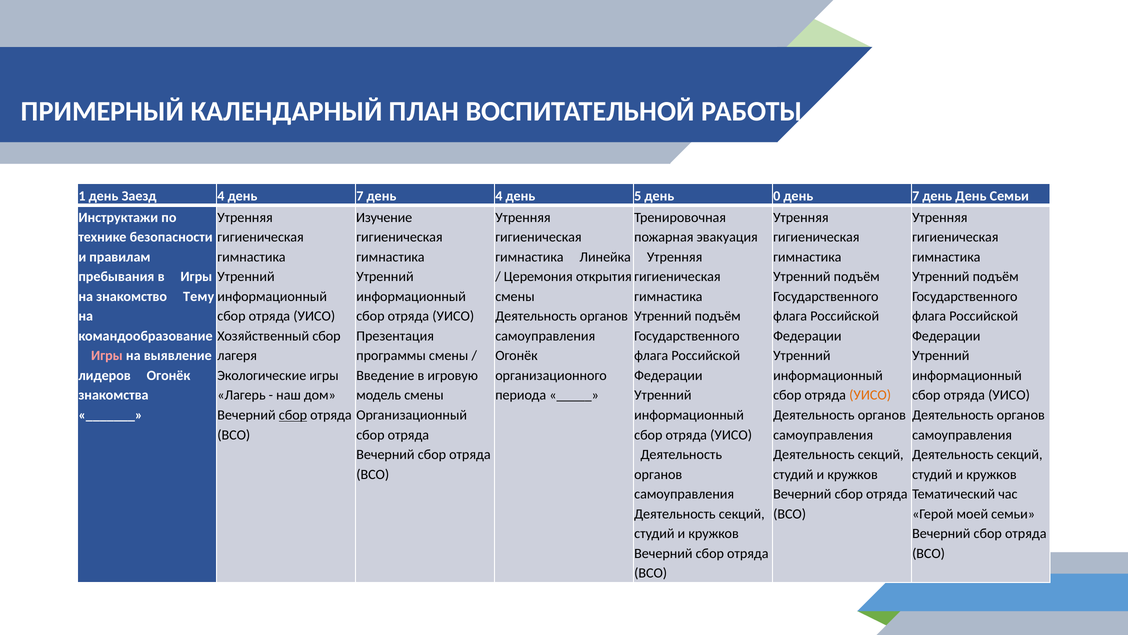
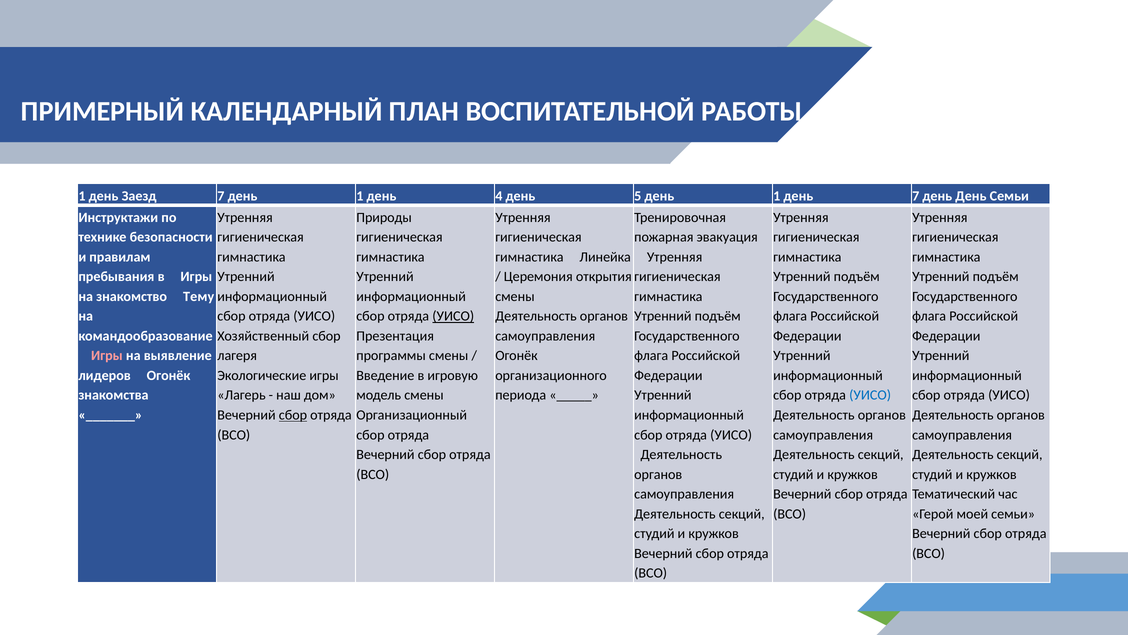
Заезд 4: 4 -> 7
7 at (360, 196): 7 -> 1
5 день 0: 0 -> 1
Изучение: Изучение -> Природы
УИСО at (453, 316) underline: none -> present
УИСО at (870, 395) colour: orange -> blue
